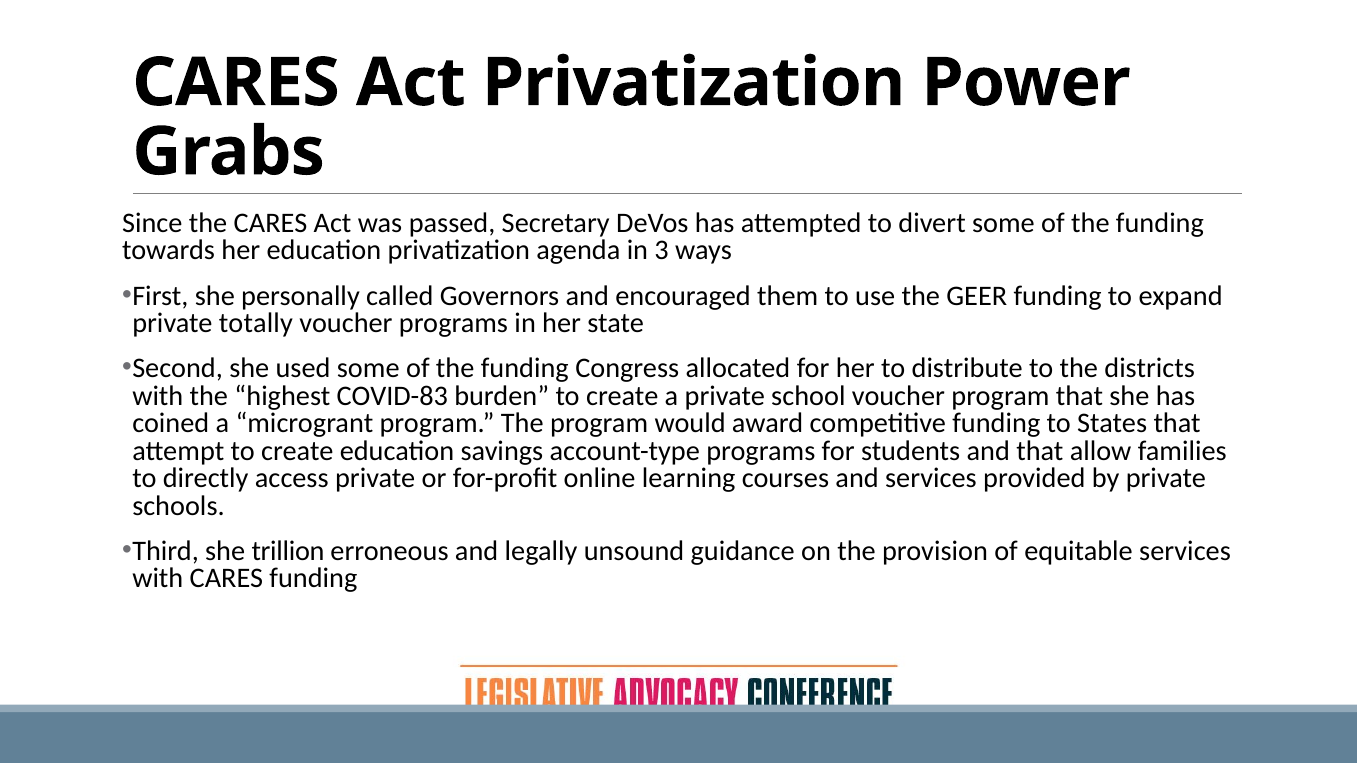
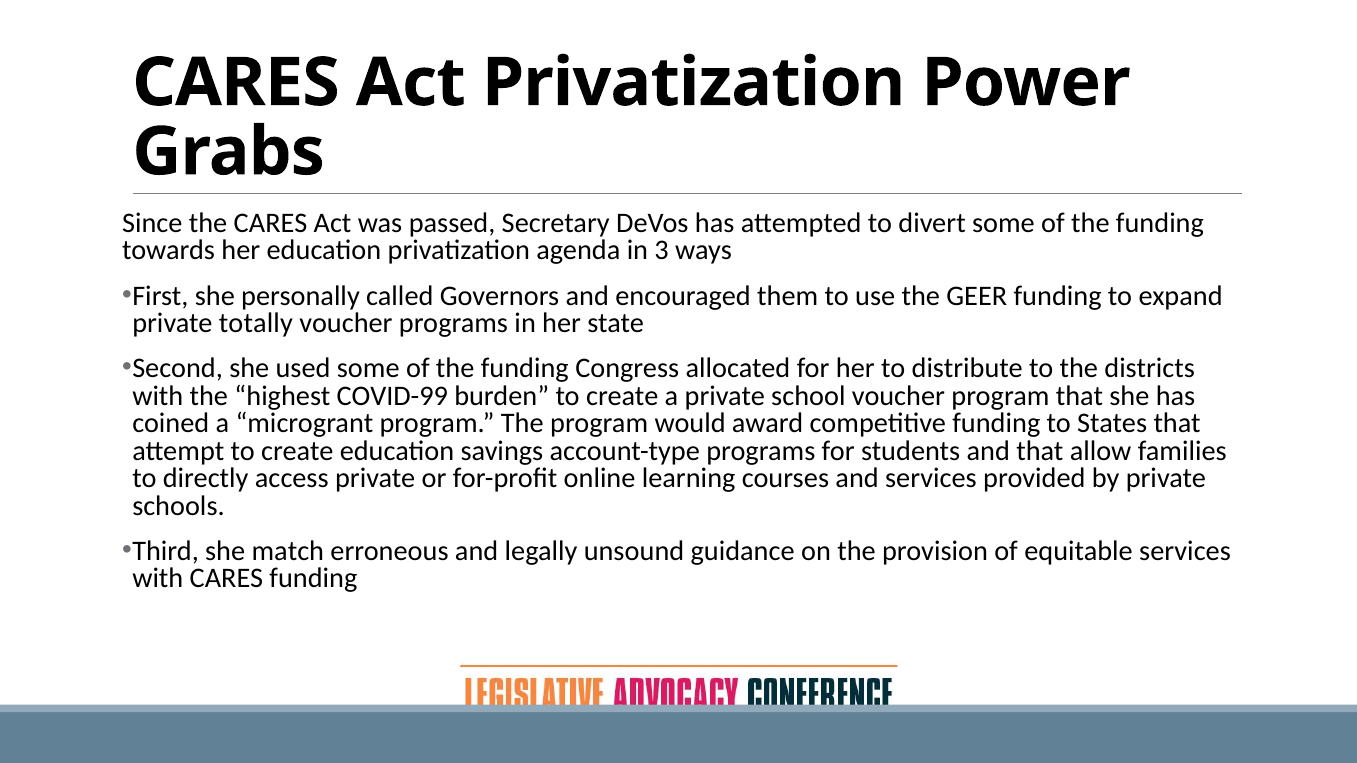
COVID-83: COVID-83 -> COVID-99
trillion: trillion -> match
